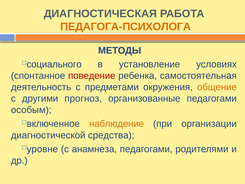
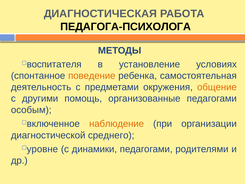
ПЕДАГОГА-ПСИХОЛОГА colour: orange -> black
социального: социального -> воспитателя
поведение colour: red -> orange
прогноз: прогноз -> помощь
средства: средства -> среднего
анамнеза: анамнеза -> динамики
